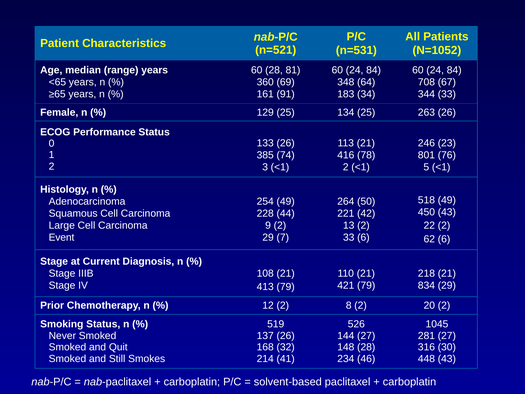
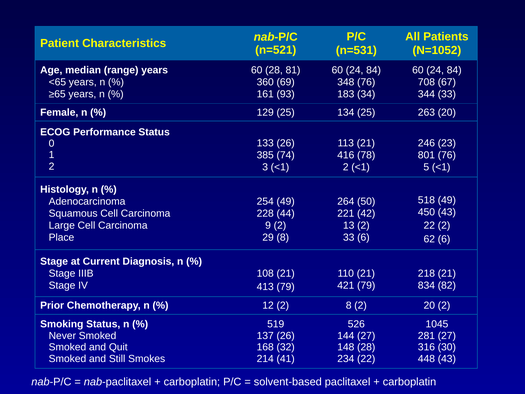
348 64: 64 -> 76
91: 91 -> 93
263 26: 26 -> 20
Event: Event -> Place
29 7: 7 -> 8
834 29: 29 -> 82
234 46: 46 -> 22
